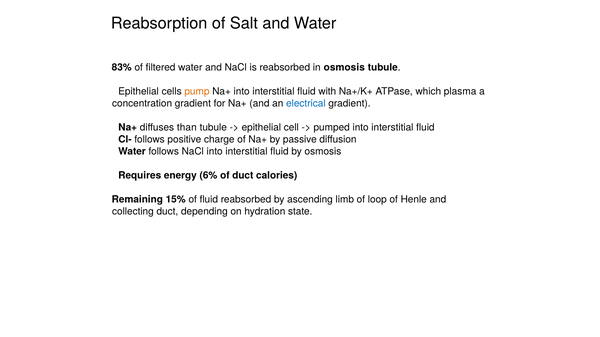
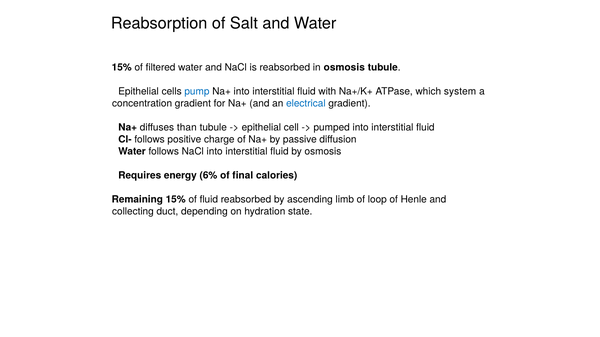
83% at (122, 68): 83% -> 15%
pump colour: orange -> blue
plasma: plasma -> system
of duct: duct -> final
